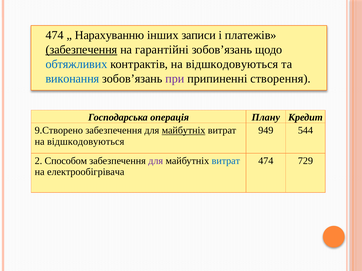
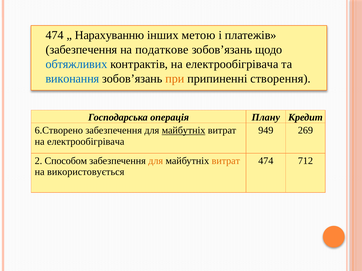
записи: записи -> метою
забезпечення at (81, 50) underline: present -> none
гарантійні: гарантійні -> податкове
контрактів на відшкодовуються: відшкодовуються -> електрообігрівача
при colour: purple -> orange
9.Створено: 9.Створено -> 6.Створено
544: 544 -> 269
відшкодовуються at (86, 142): відшкодовуються -> електрообігрівача
для at (156, 161) colour: purple -> orange
витрат at (226, 161) colour: blue -> orange
729: 729 -> 712
електрообігрівача: електрообігрівача -> використовується
